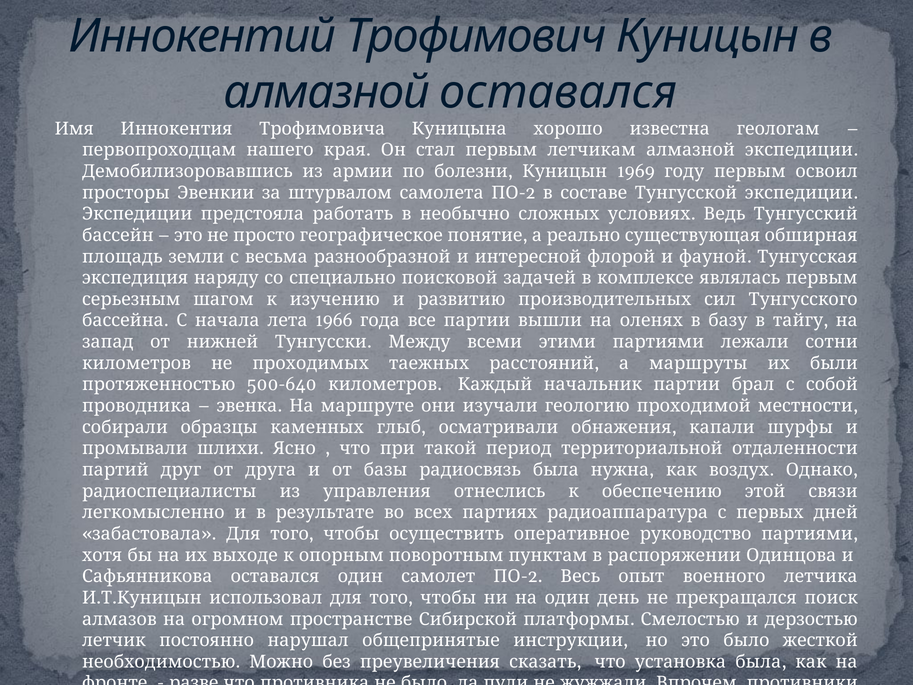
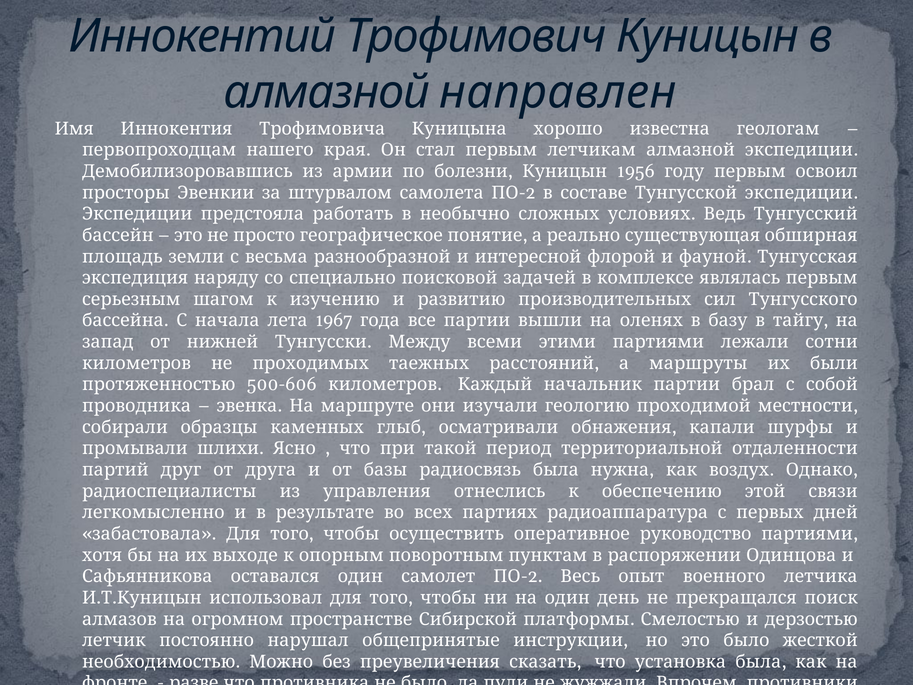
алмазной оставался: оставался -> направлен
1969: 1969 -> 1956
1966: 1966 -> 1967
500-640: 500-640 -> 500-606
